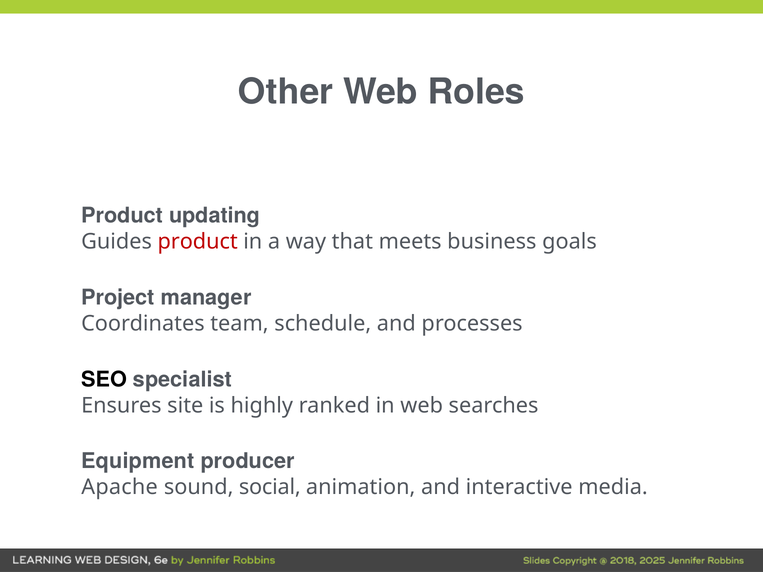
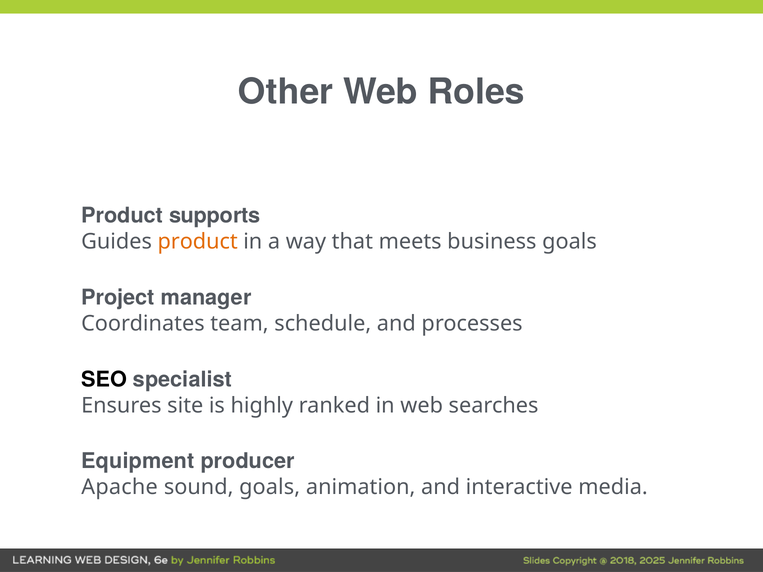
updating: updating -> supports
product at (198, 242) colour: red -> orange
sound social: social -> goals
